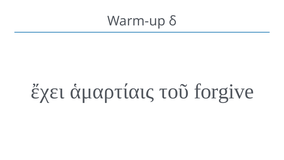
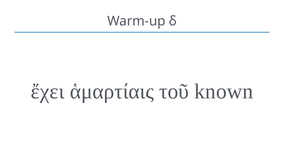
forgive: forgive -> known
